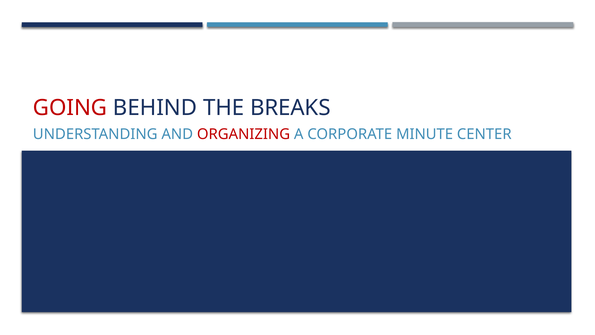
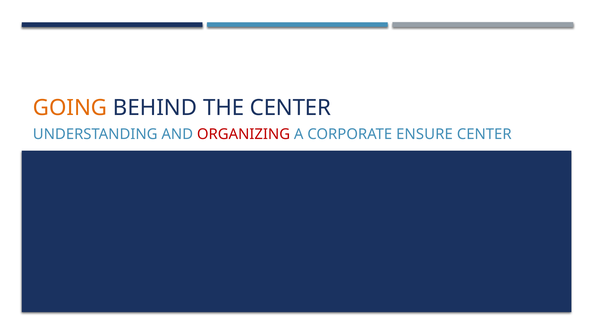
GOING colour: red -> orange
THE BREAKS: BREAKS -> CENTER
MINUTE: MINUTE -> ENSURE
